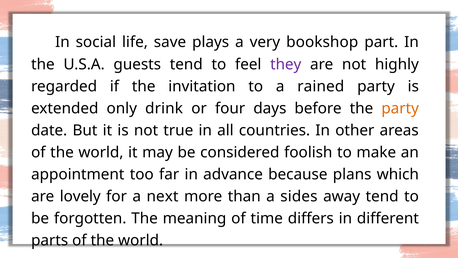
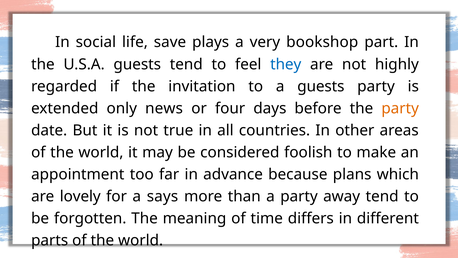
they colour: purple -> blue
a rained: rained -> guests
drink: drink -> news
next: next -> says
a sides: sides -> party
